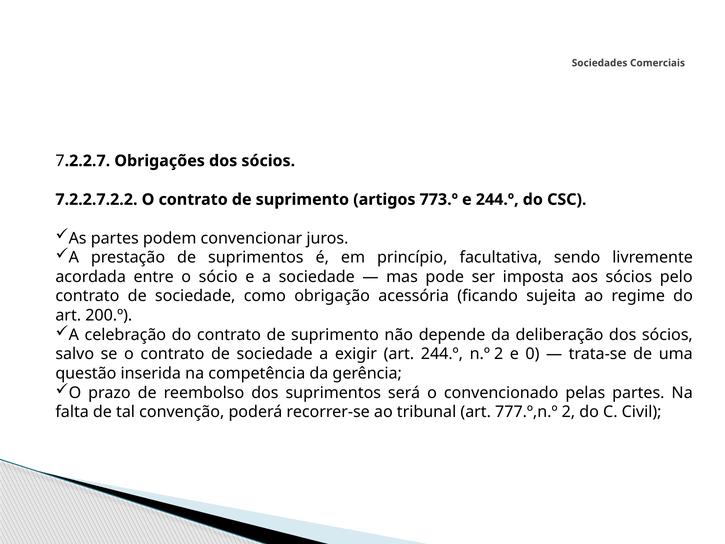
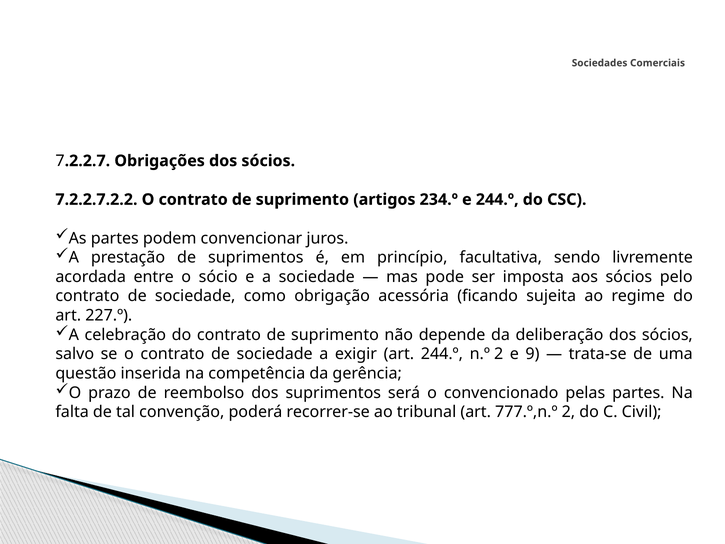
773.º: 773.º -> 234.º
200.º: 200.º -> 227.º
0: 0 -> 9
